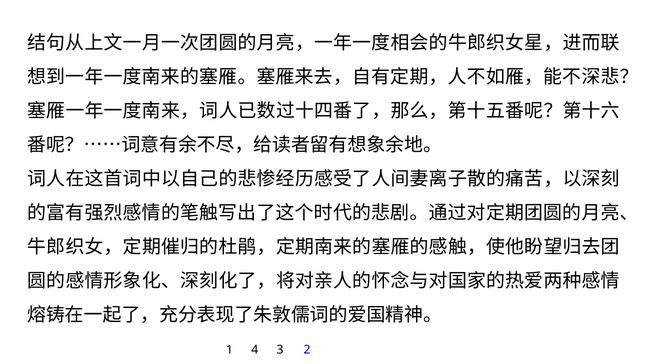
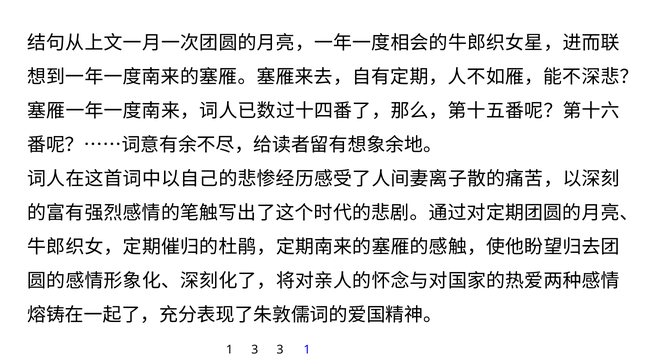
1 4: 4 -> 3
3 2: 2 -> 1
